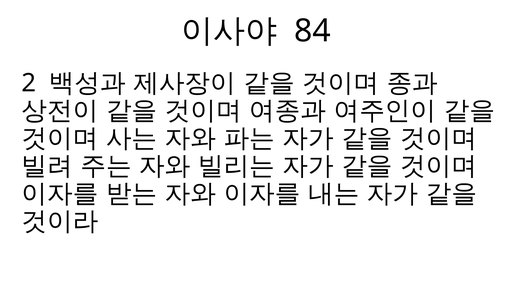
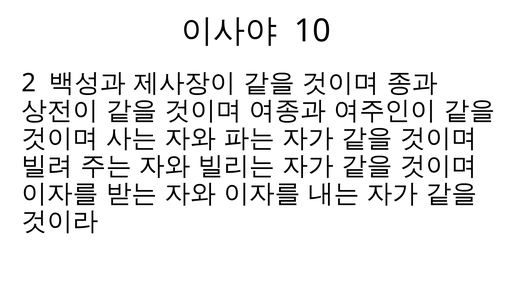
84: 84 -> 10
